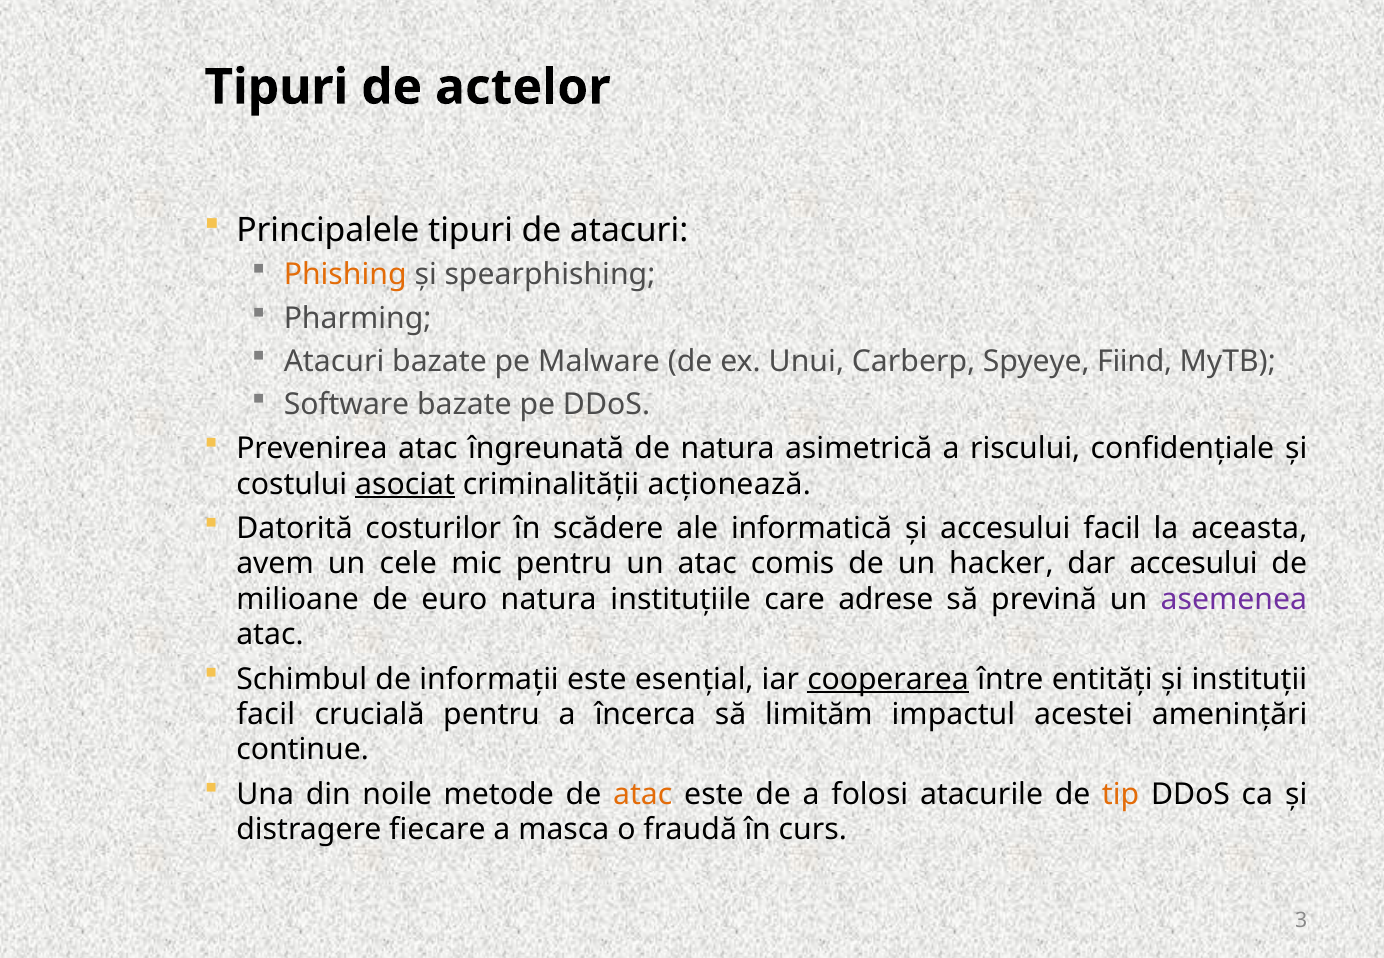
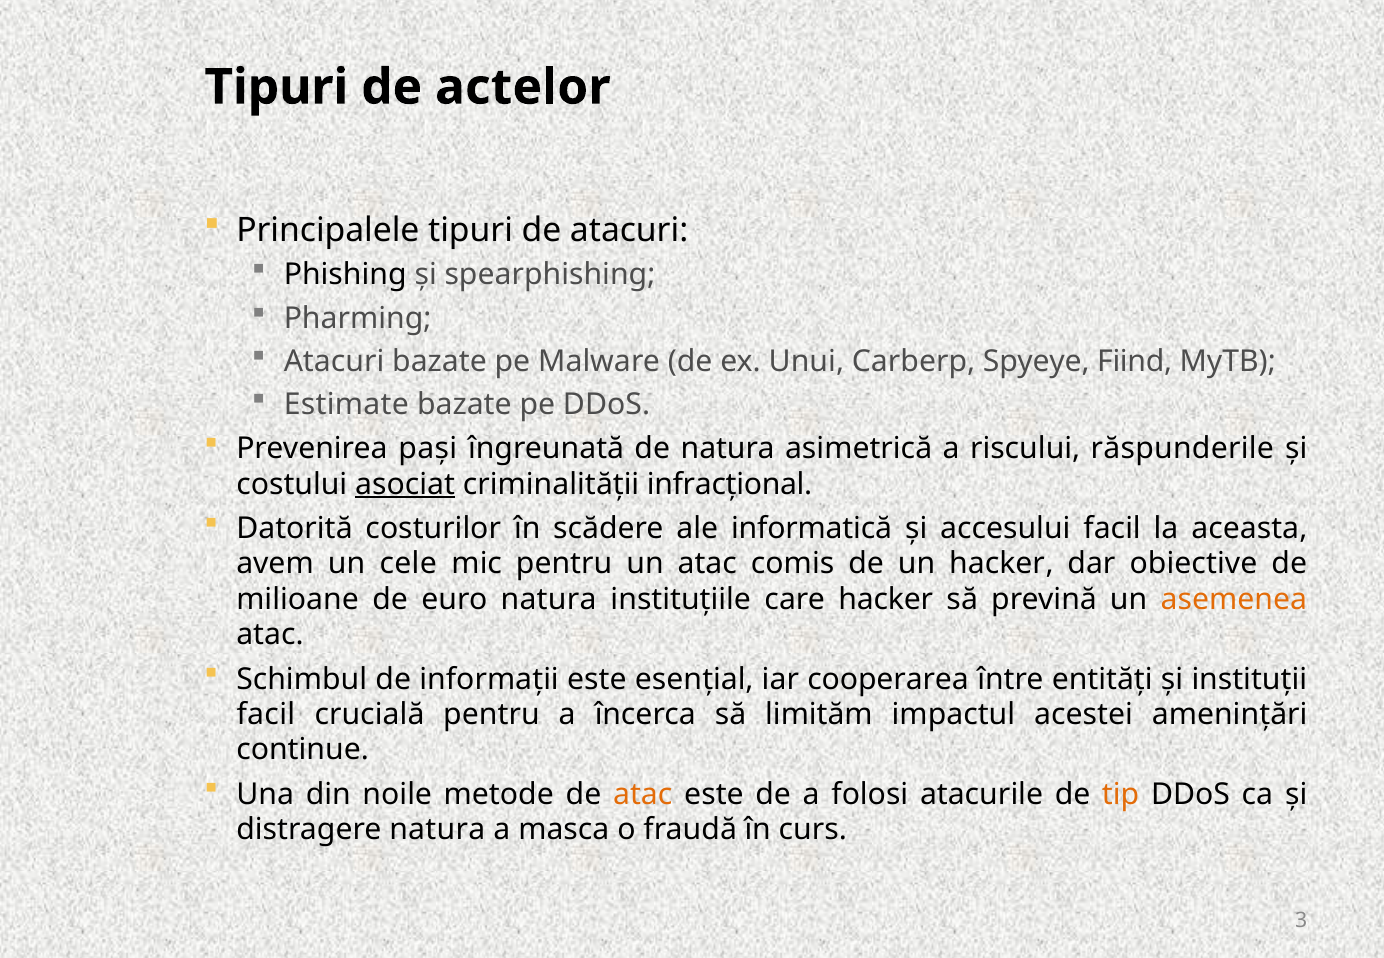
Phishing colour: orange -> black
Software: Software -> Estimate
Prevenirea atac: atac -> pași
confidențiale: confidențiale -> răspunderile
acționează: acționează -> infracțional
dar accesului: accesului -> obiective
care adrese: adrese -> hacker
asemenea colour: purple -> orange
cooperarea underline: present -> none
distragere fiecare: fiecare -> natura
